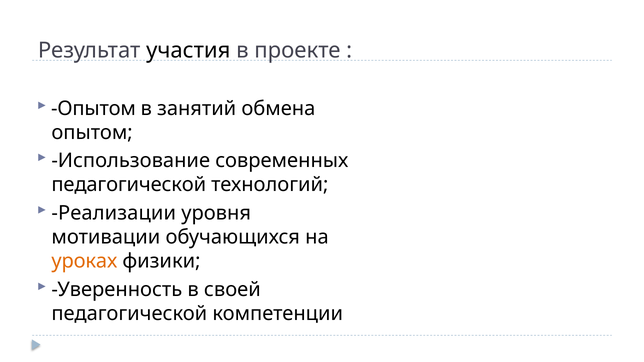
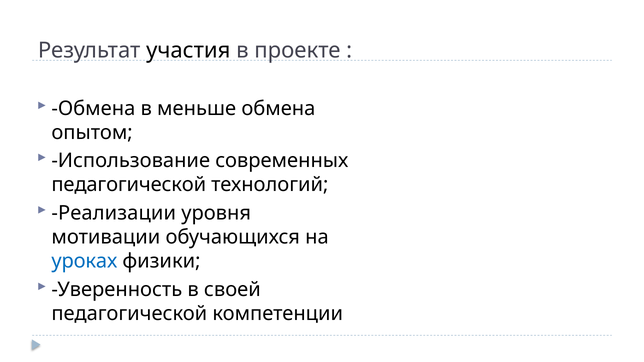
Опытом at (93, 108): Опытом -> Обмена
занятий: занятий -> меньше
уроках colour: orange -> blue
